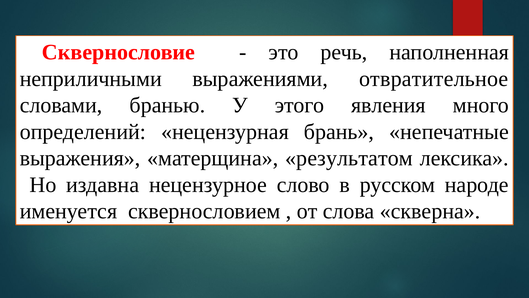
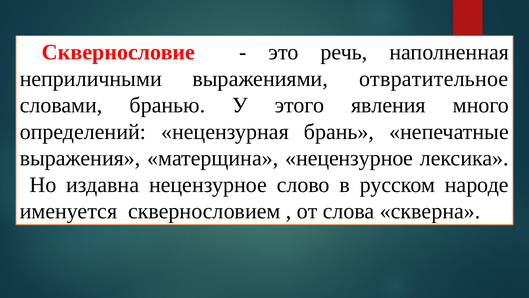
матерщина результатом: результатом -> нецензурное
